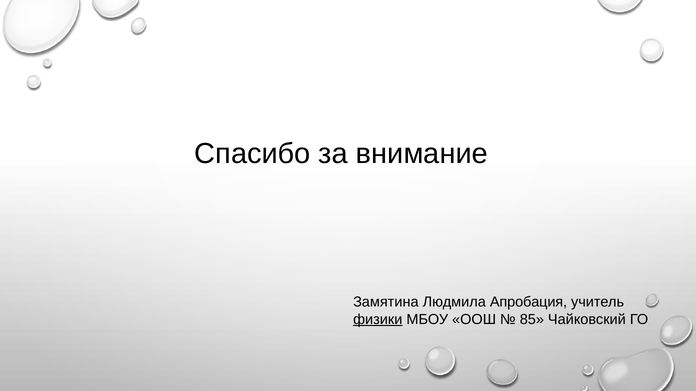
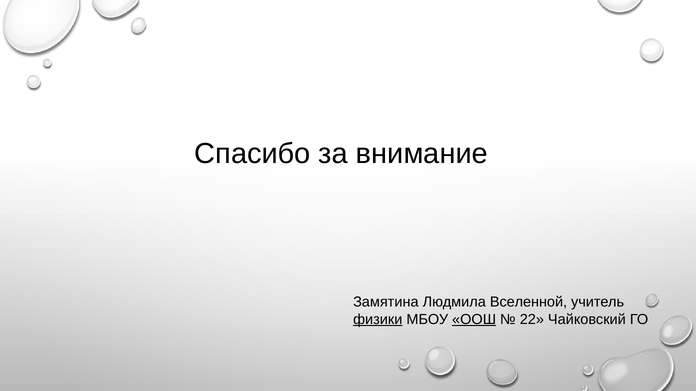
Апробация: Апробация -> Вселенной
ООШ underline: none -> present
85: 85 -> 22
